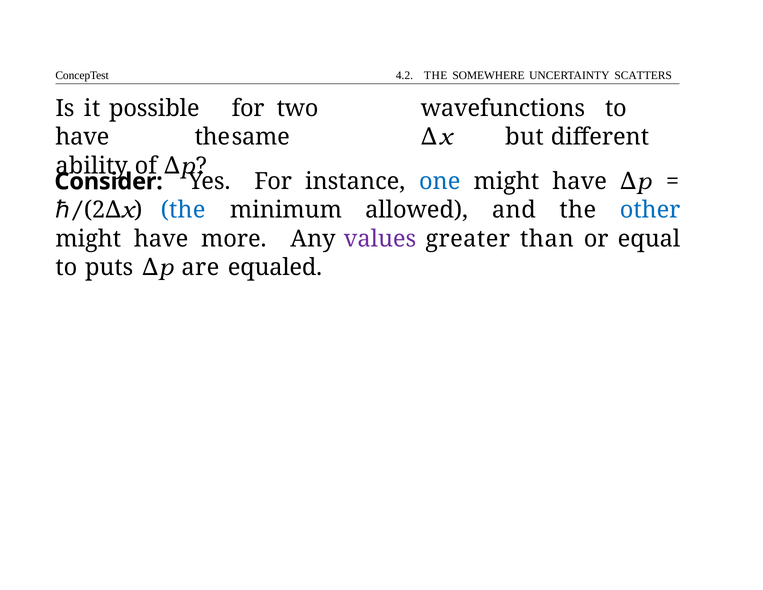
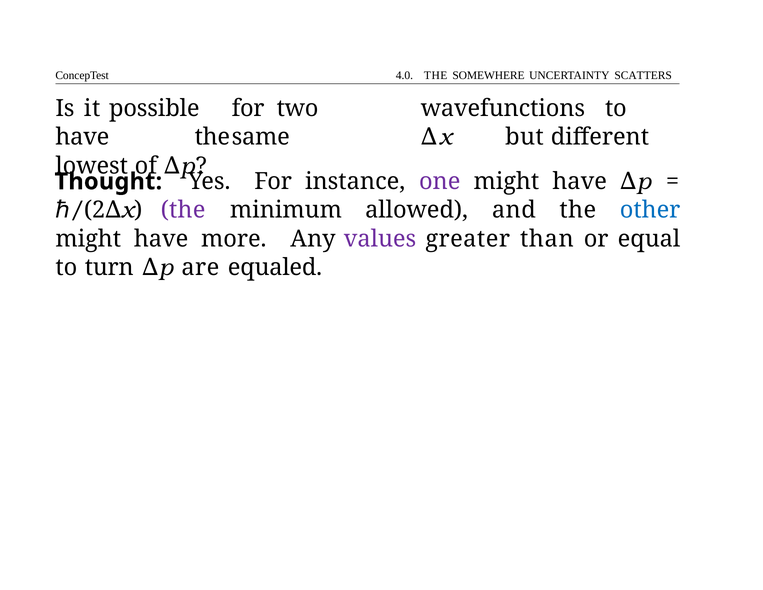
4.2: 4.2 -> 4.0
ability: ability -> lowest
Consider: Consider -> Thought
one colour: blue -> purple
the at (183, 210) colour: blue -> purple
puts: puts -> turn
